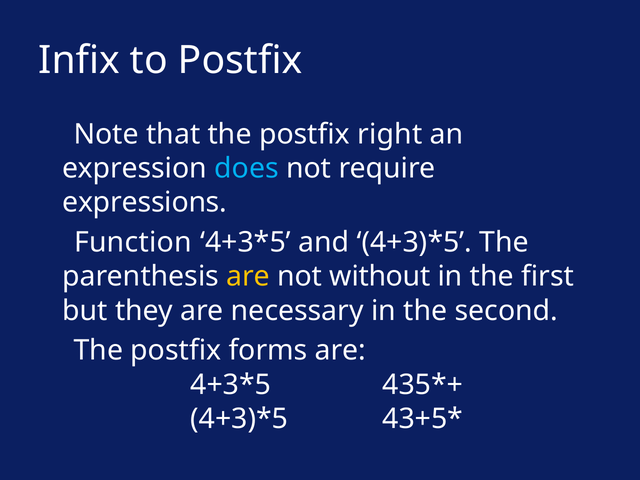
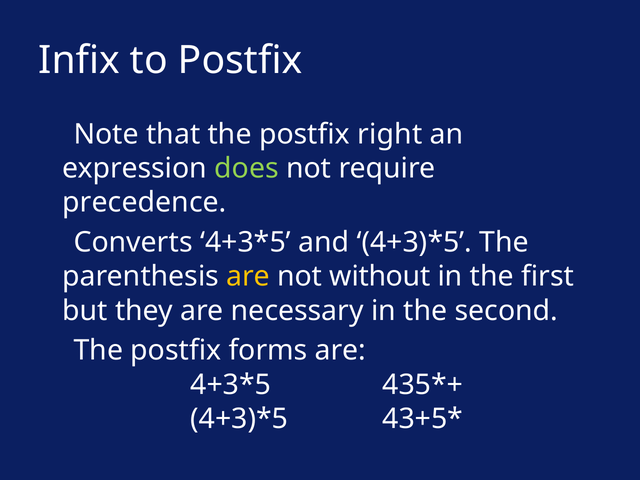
does colour: light blue -> light green
expressions: expressions -> precedence
Function: Function -> Converts
